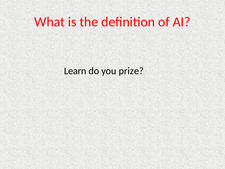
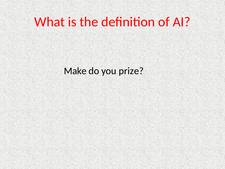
Learn: Learn -> Make
